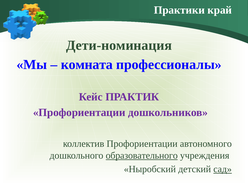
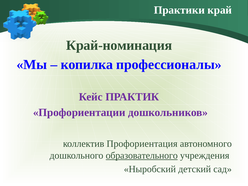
Дети-номинация: Дети-номинация -> Край-номинация
комната: комната -> копилка
коллектив Профориентации: Профориентации -> Профориентация
сад underline: present -> none
